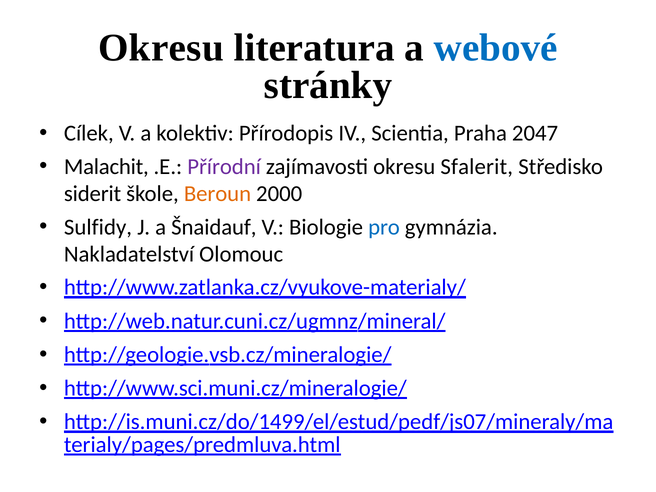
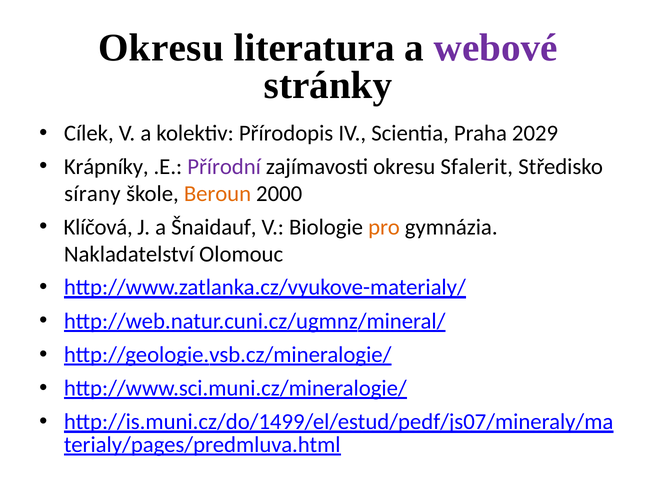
webové colour: blue -> purple
2047: 2047 -> 2029
Malachit: Malachit -> Krápníky
siderit: siderit -> sírany
Sulfidy: Sulfidy -> Klíčová
pro colour: blue -> orange
